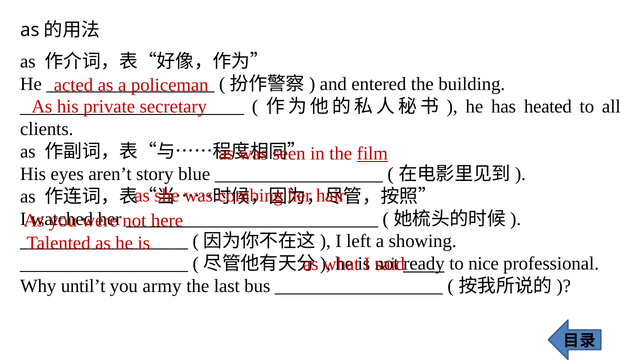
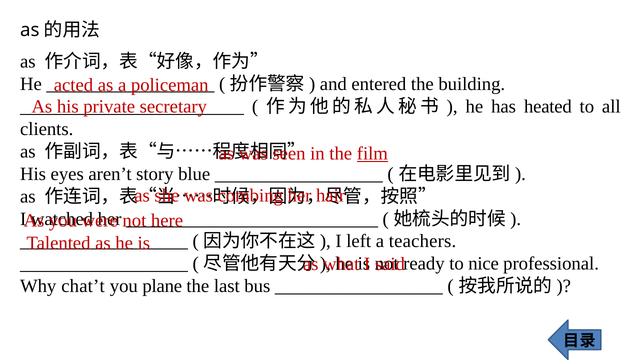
showing: showing -> teachers
ready underline: present -> none
until’t: until’t -> chat’t
army: army -> plane
